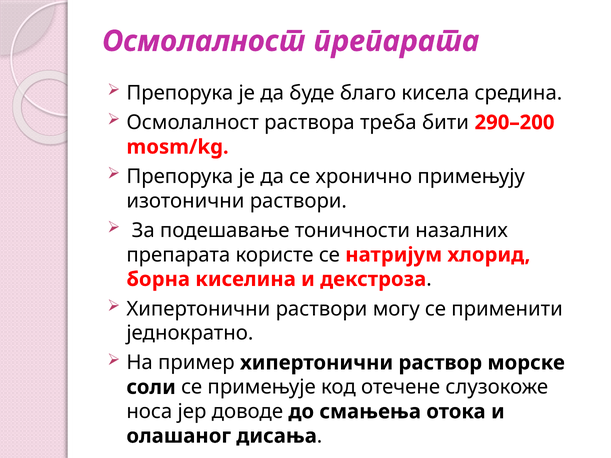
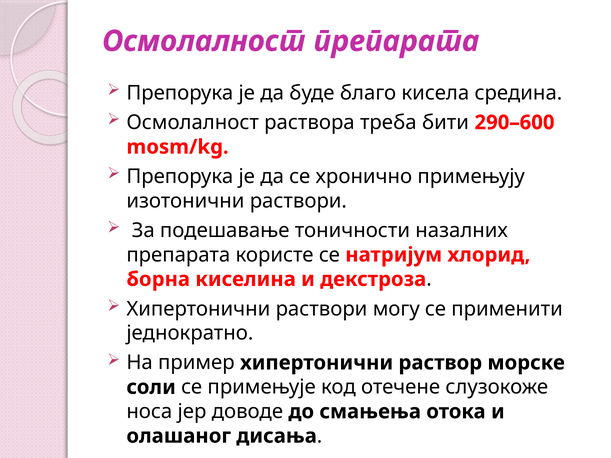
290–200: 290–200 -> 290–600
